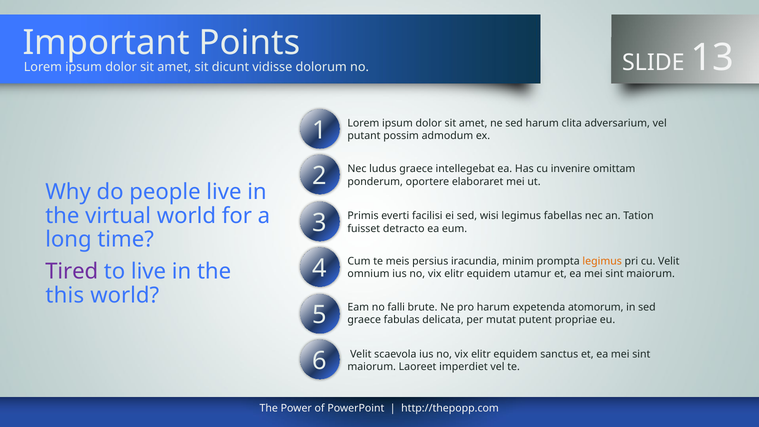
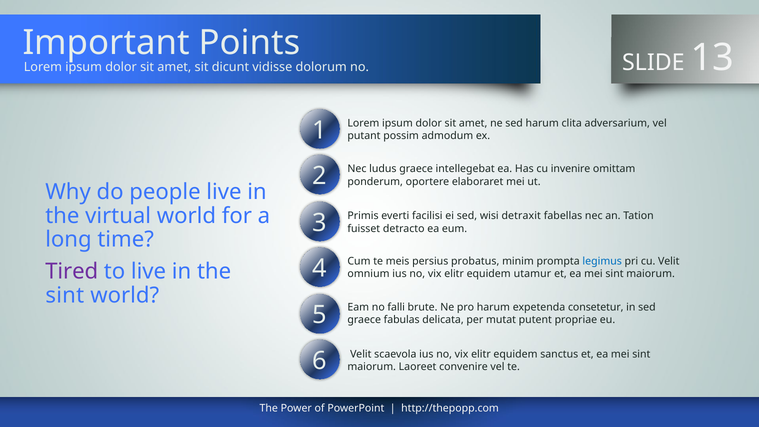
wisi legimus: legimus -> detraxit
iracundia: iracundia -> probatus
legimus at (602, 261) colour: orange -> blue
this at (65, 295): this -> sint
atomorum: atomorum -> consetetur
imperdiet: imperdiet -> convenire
